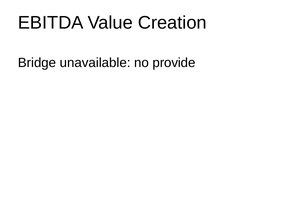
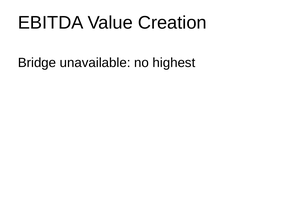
provide: provide -> highest
